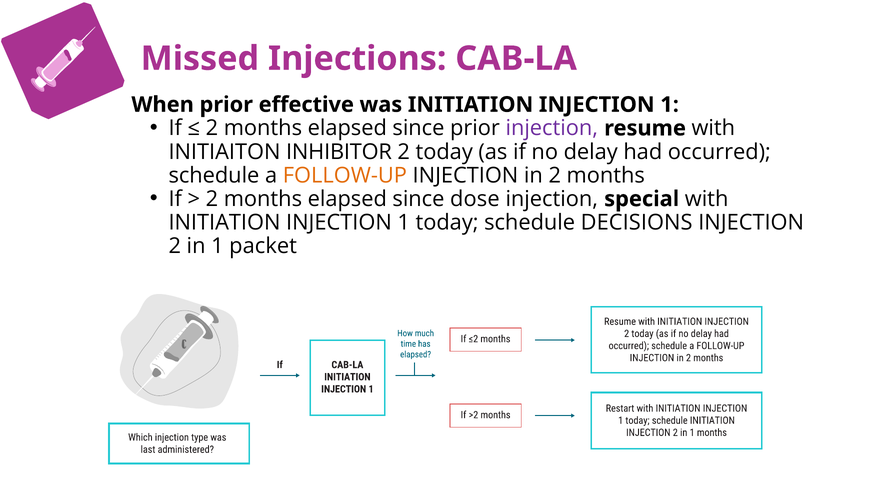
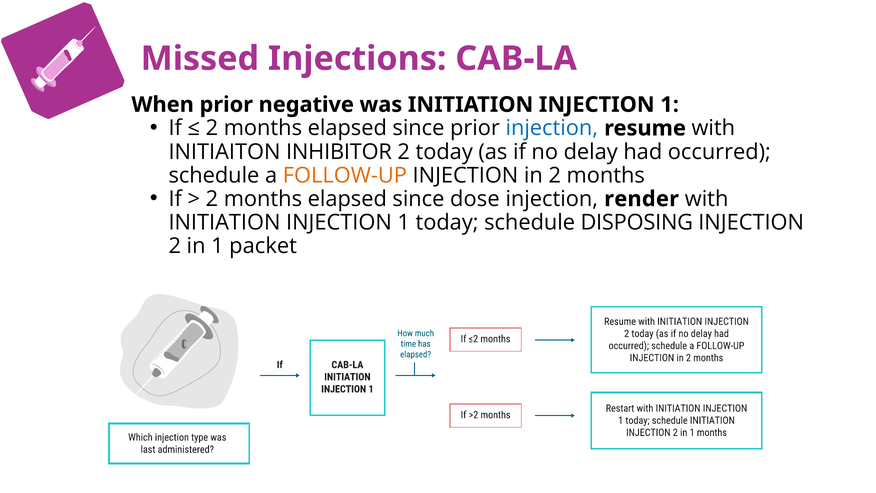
effective: effective -> negative
injection at (552, 128) colour: purple -> blue
special: special -> render
DECISIONS: DECISIONS -> DISPOSING
